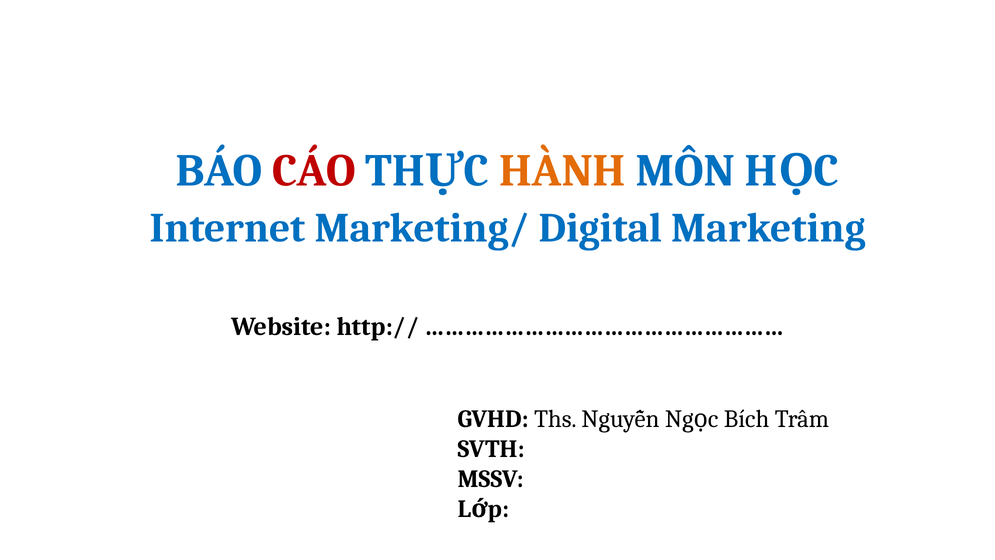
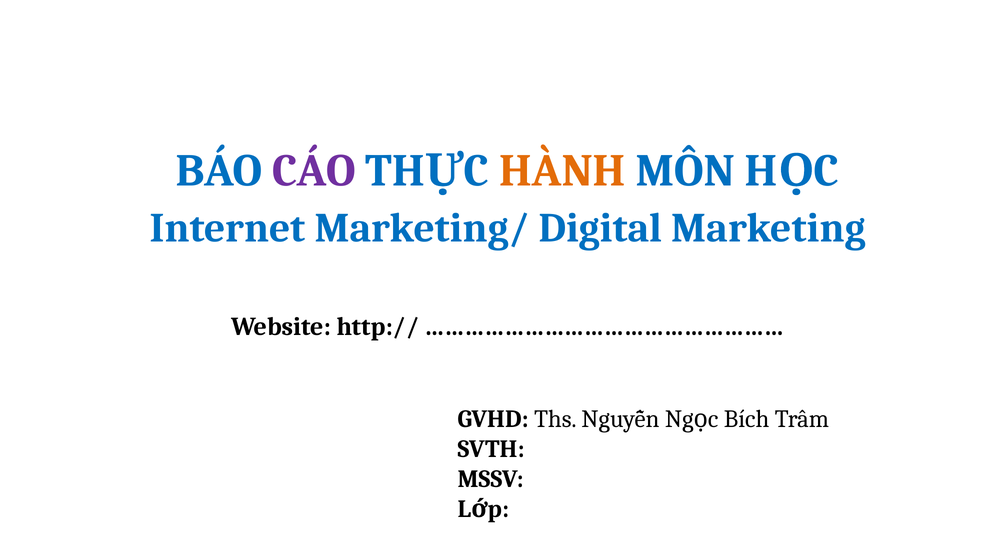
CÁO colour: red -> purple
